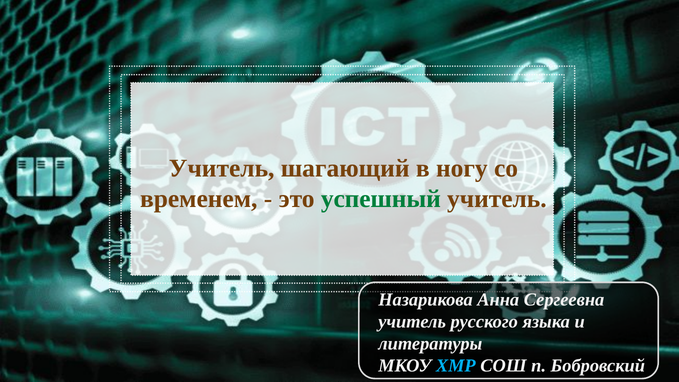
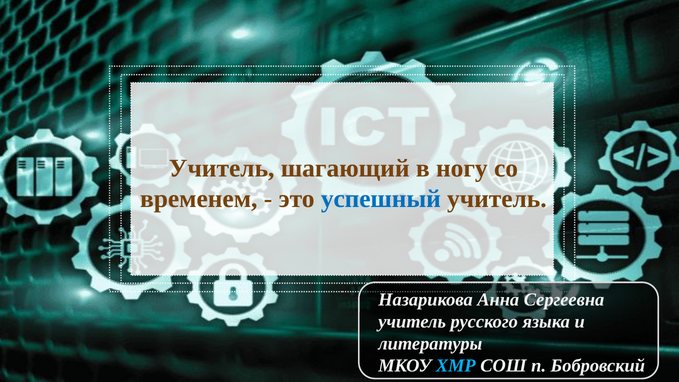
успешный colour: green -> blue
